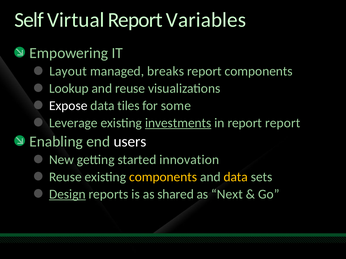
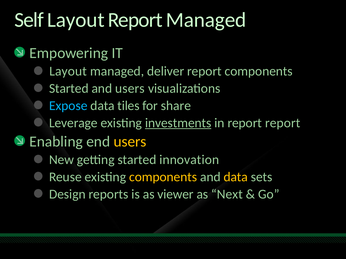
Self Virtual: Virtual -> Layout
Report Variables: Variables -> Managed
breaks: breaks -> deliver
Lookup at (69, 89): Lookup -> Started
and reuse: reuse -> users
Expose colour: white -> light blue
some: some -> share
users at (130, 142) colour: white -> yellow
Design underline: present -> none
shared: shared -> viewer
